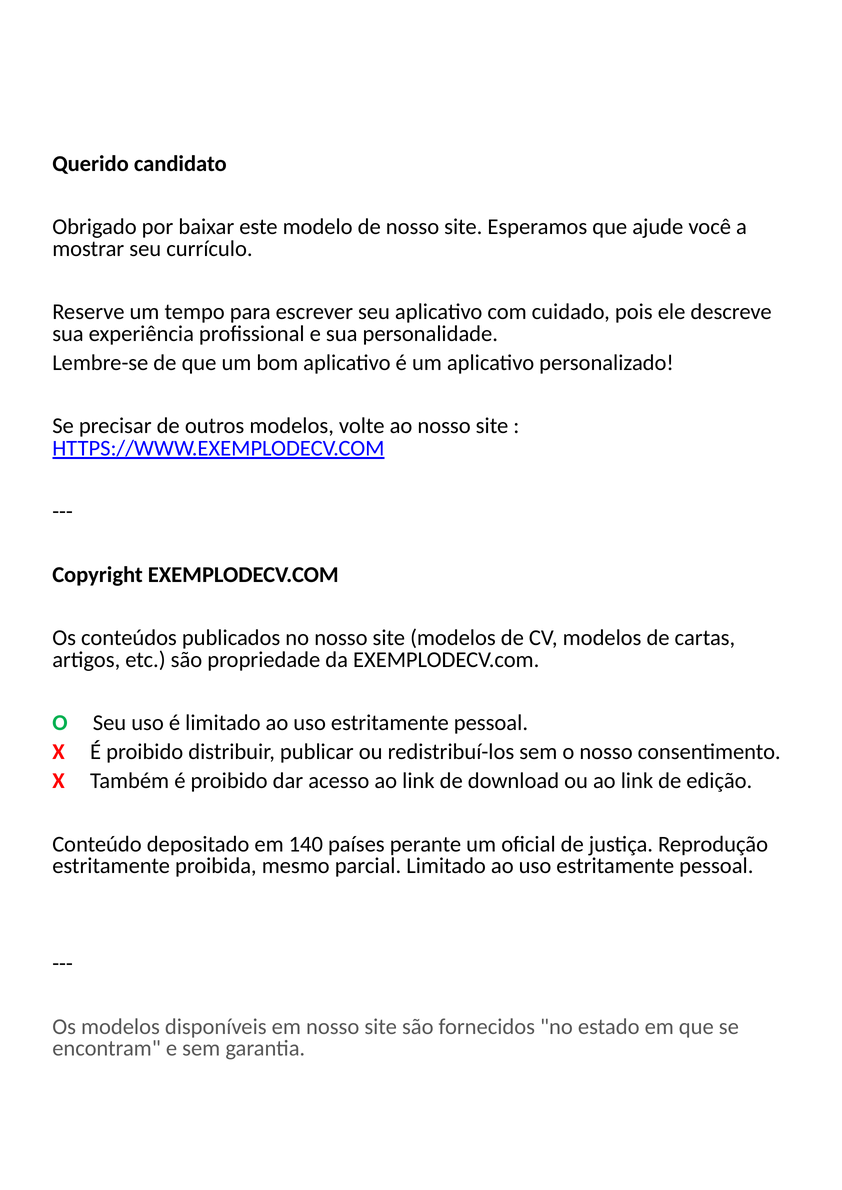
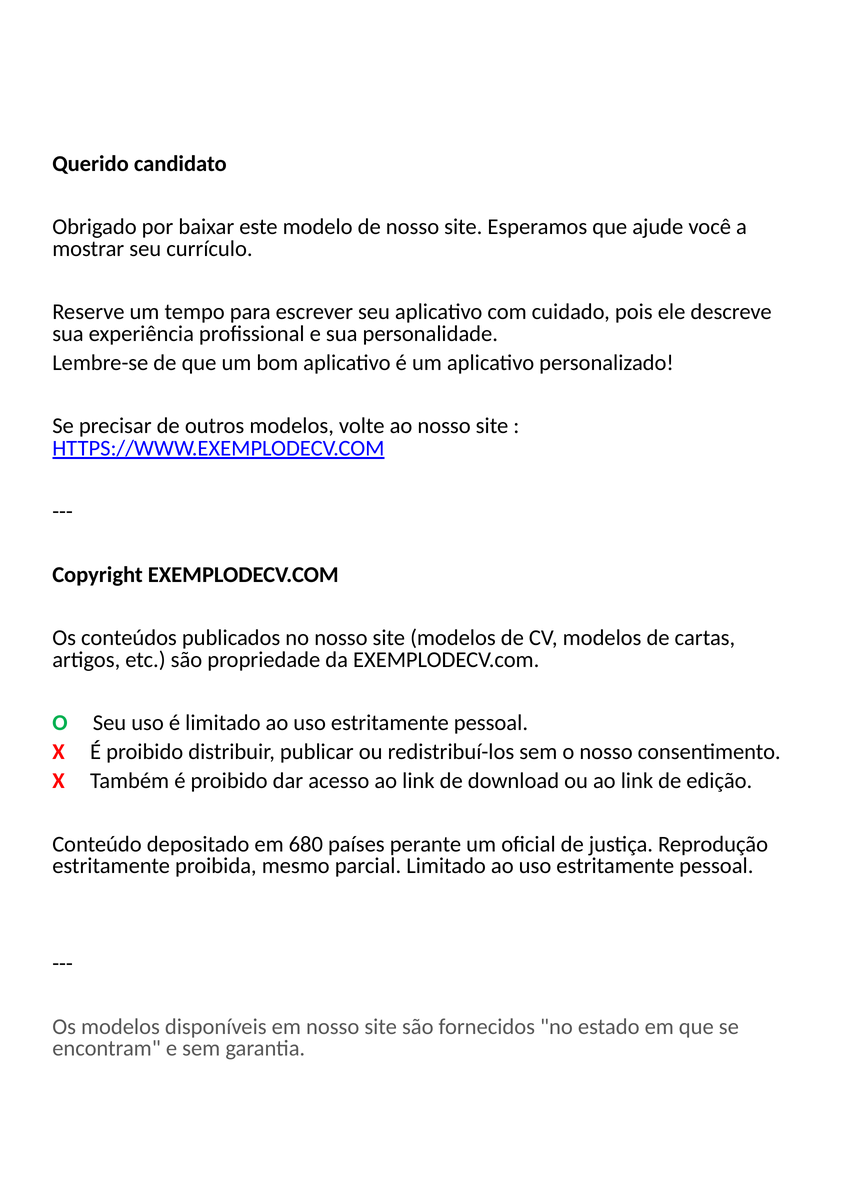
140: 140 -> 680
